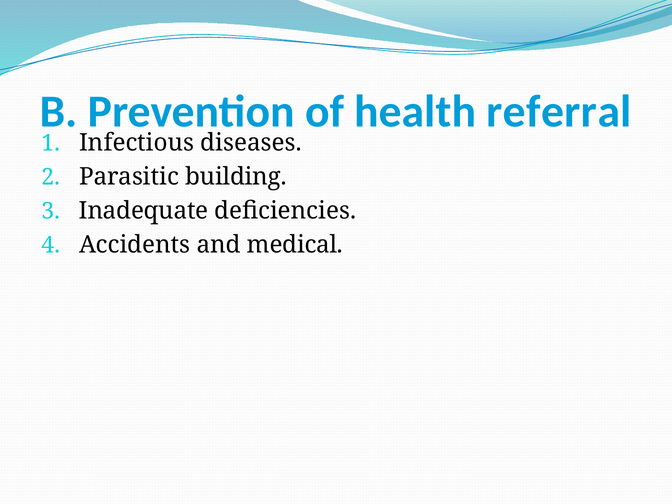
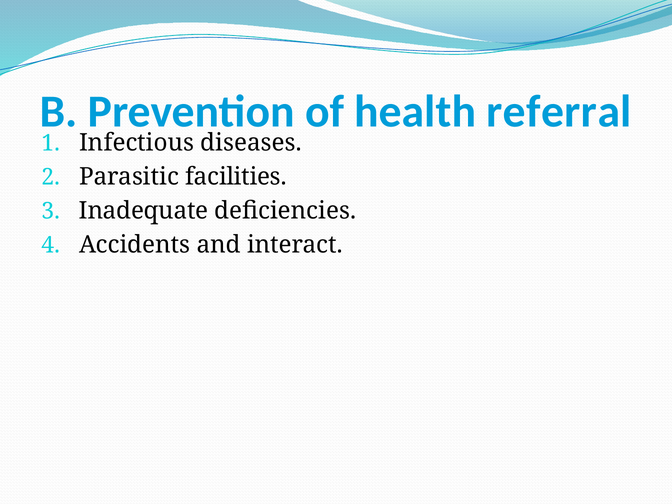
building: building -> facilities
medical: medical -> interact
